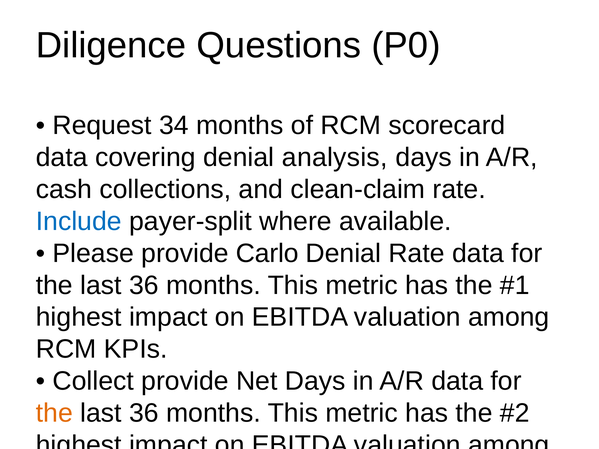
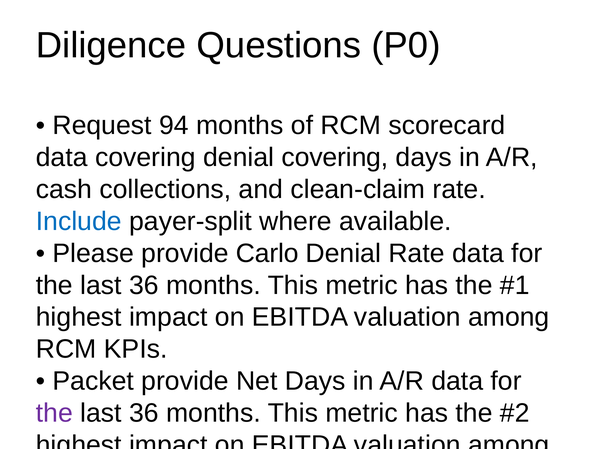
34: 34 -> 94
denial analysis: analysis -> covering
Collect at (93, 381): Collect -> Packet
the at (54, 413) colour: orange -> purple
